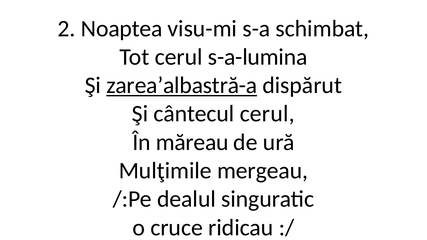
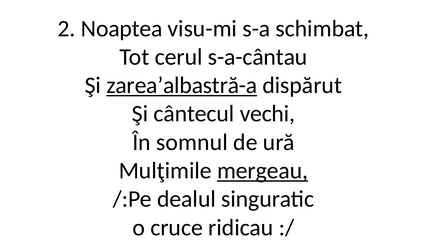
s-a-lumina: s-a-lumina -> s-a-cântau
cântecul cerul: cerul -> vechi
măreau: măreau -> somnul
mergeau underline: none -> present
